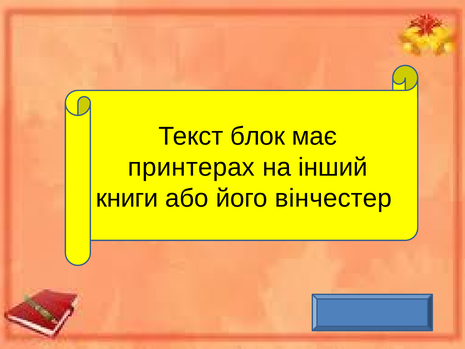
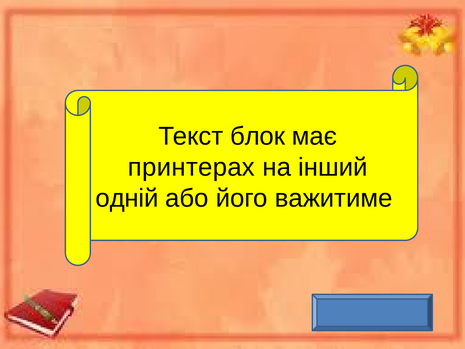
книги: книги -> одній
вінчестер: вінчестер -> важитиме
